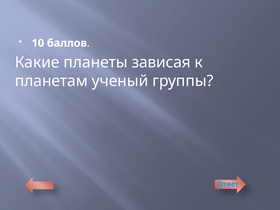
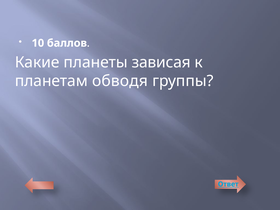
ученый: ученый -> обводя
